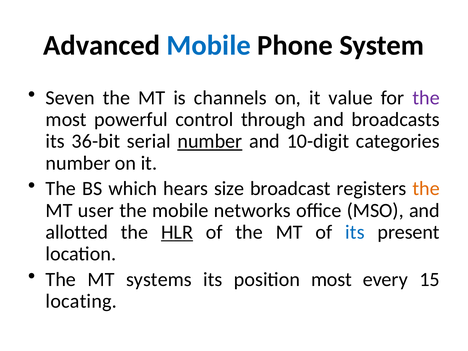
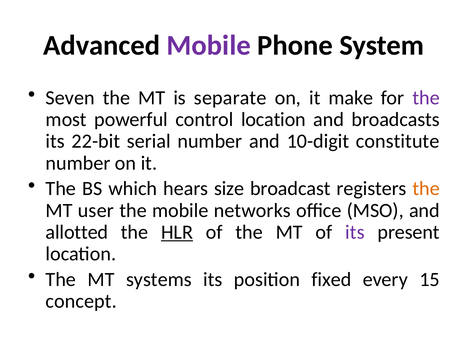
Mobile at (209, 45) colour: blue -> purple
channels: channels -> separate
value: value -> make
control through: through -> location
36-bit: 36-bit -> 22-bit
number at (210, 141) underline: present -> none
categories: categories -> constitute
its at (355, 232) colour: blue -> purple
position most: most -> fixed
locating: locating -> concept
